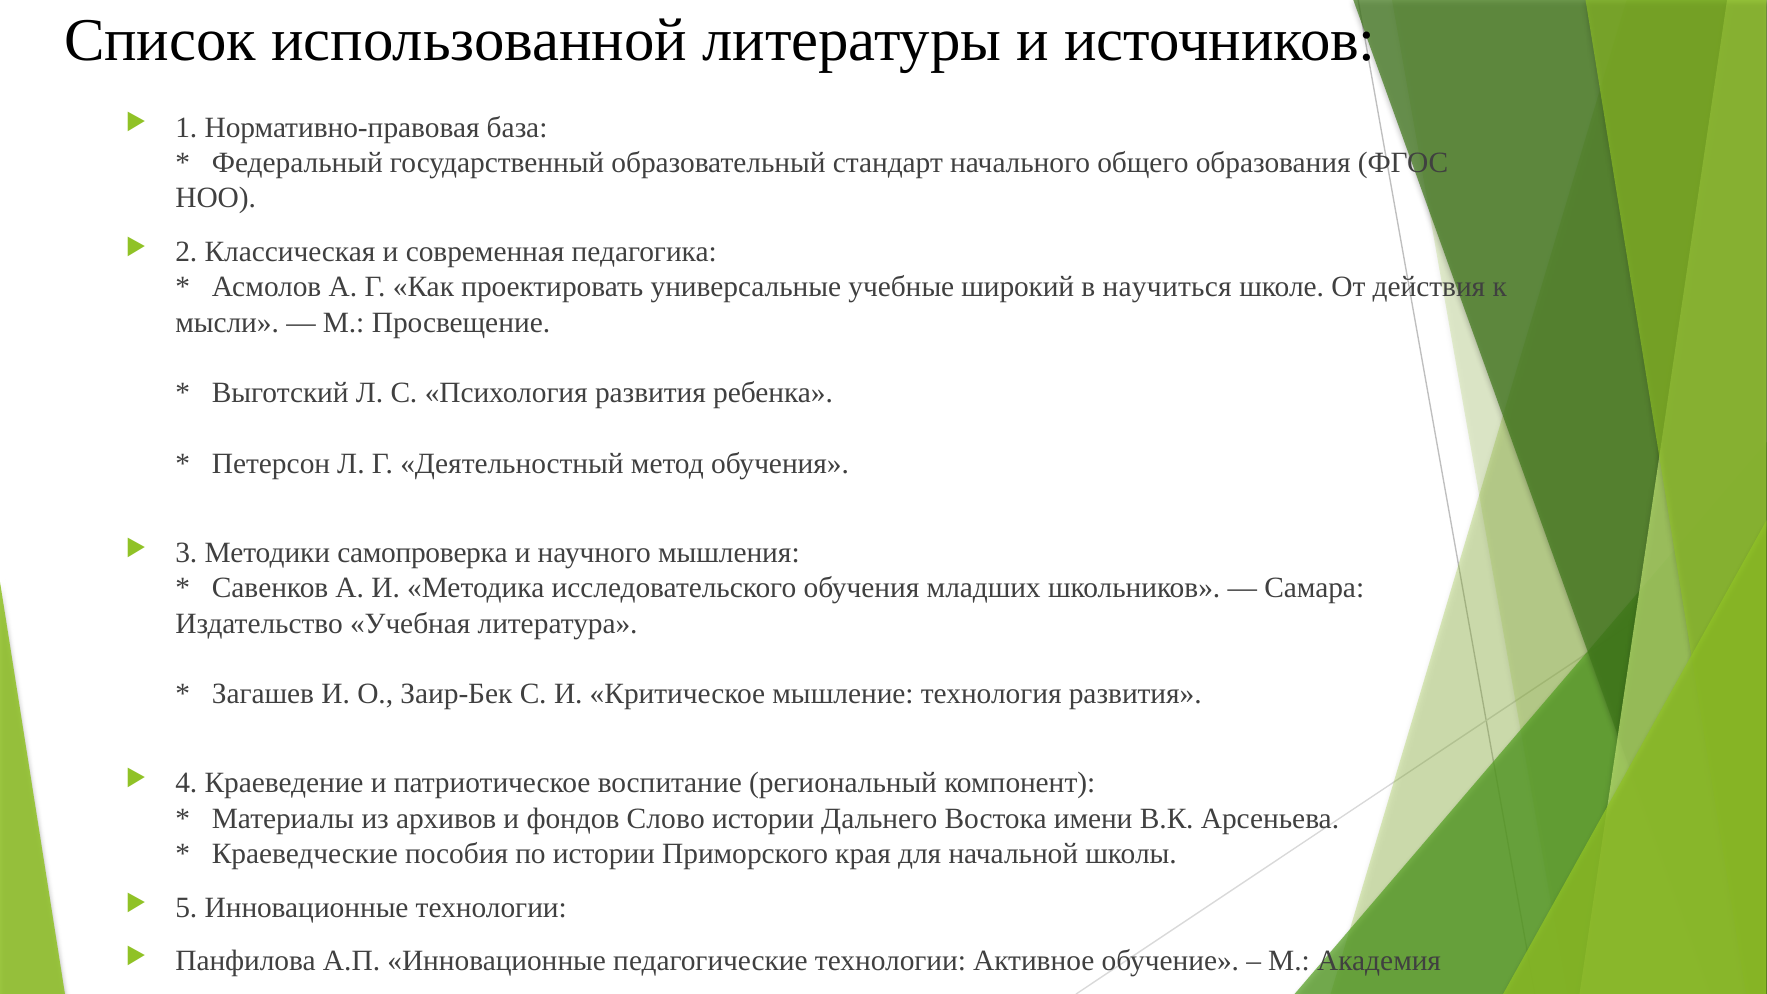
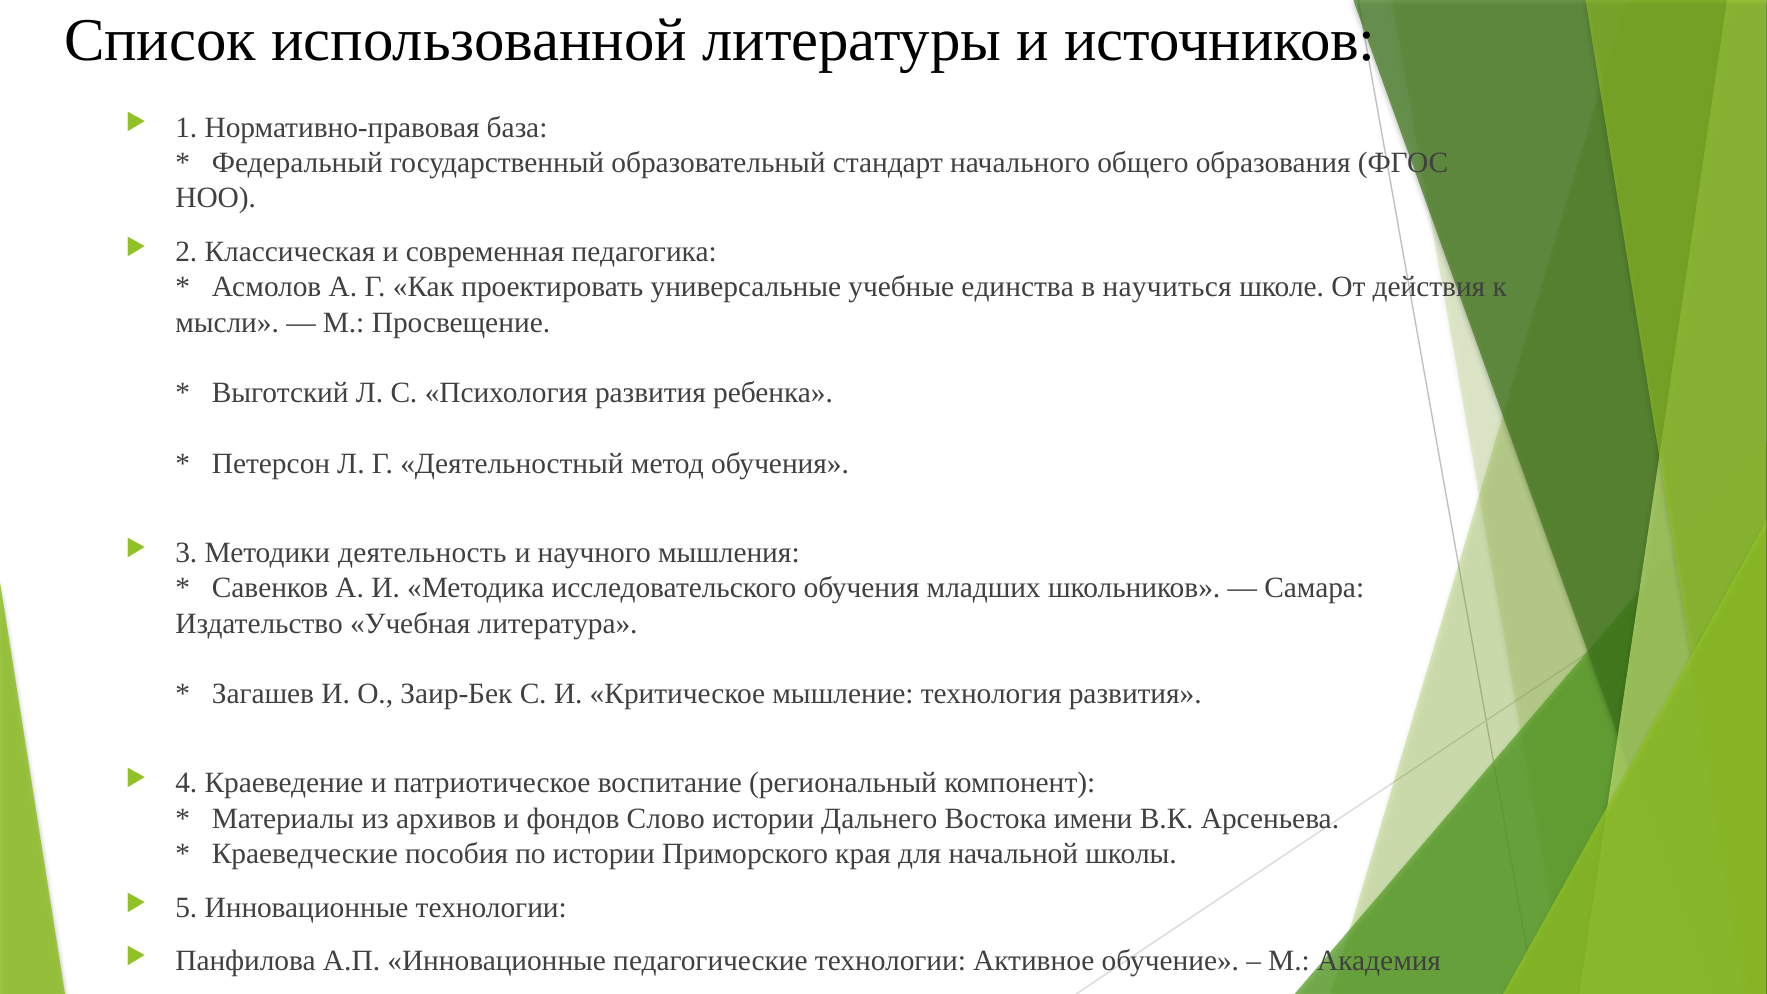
широкий: широкий -> единства
самопроверка: самопроверка -> деятельность
